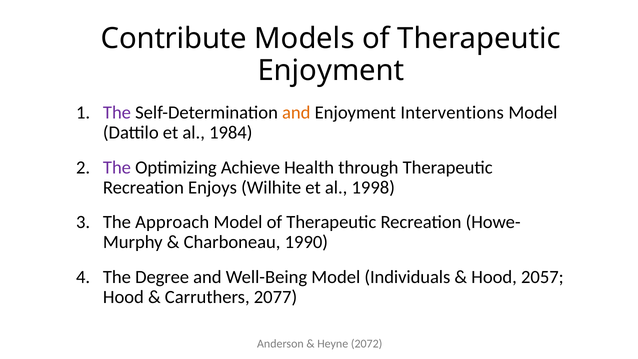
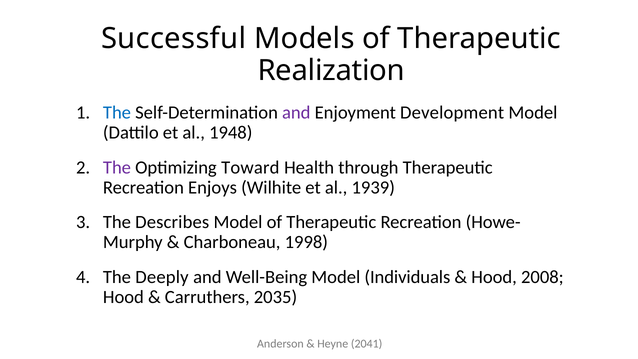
Contribute: Contribute -> Successful
Enjoyment at (331, 70): Enjoyment -> Realization
The at (117, 113) colour: purple -> blue
and at (296, 113) colour: orange -> purple
Interventions: Interventions -> Development
1984: 1984 -> 1948
Achieve: Achieve -> Toward
1998: 1998 -> 1939
Approach: Approach -> Describes
1990: 1990 -> 1998
Degree: Degree -> Deeply
2057: 2057 -> 2008
2077: 2077 -> 2035
2072: 2072 -> 2041
